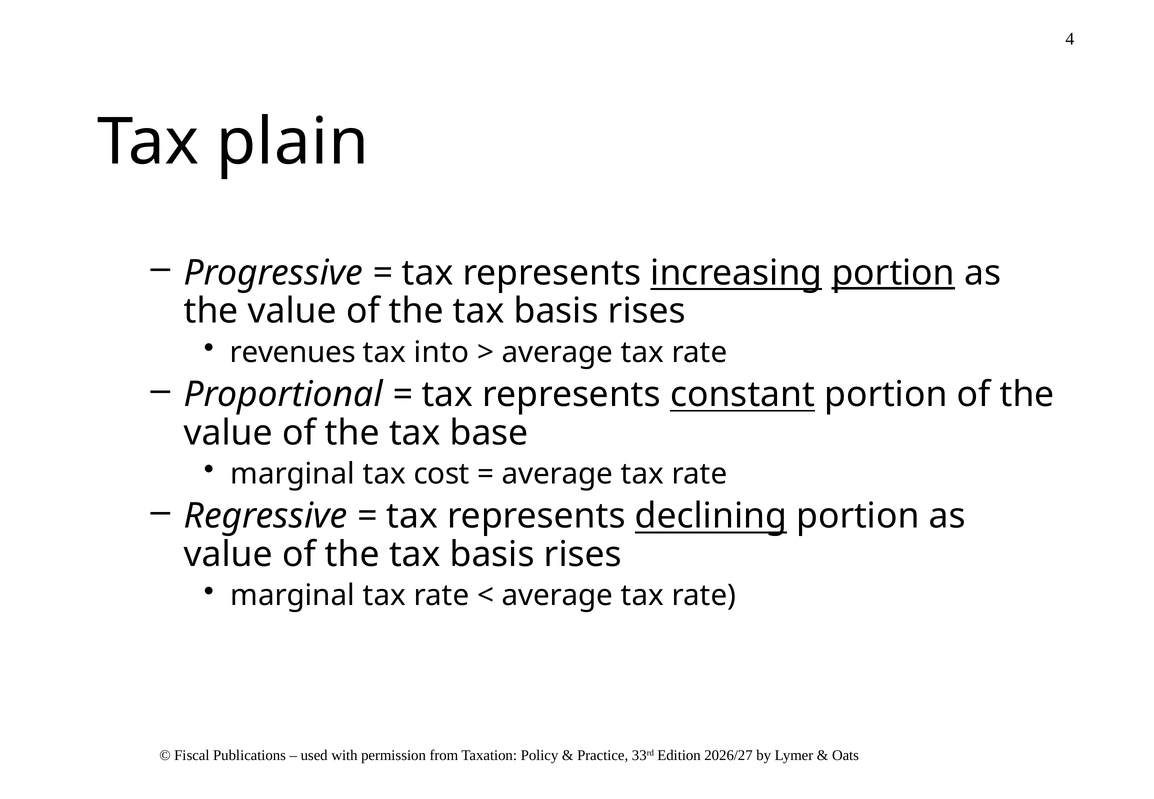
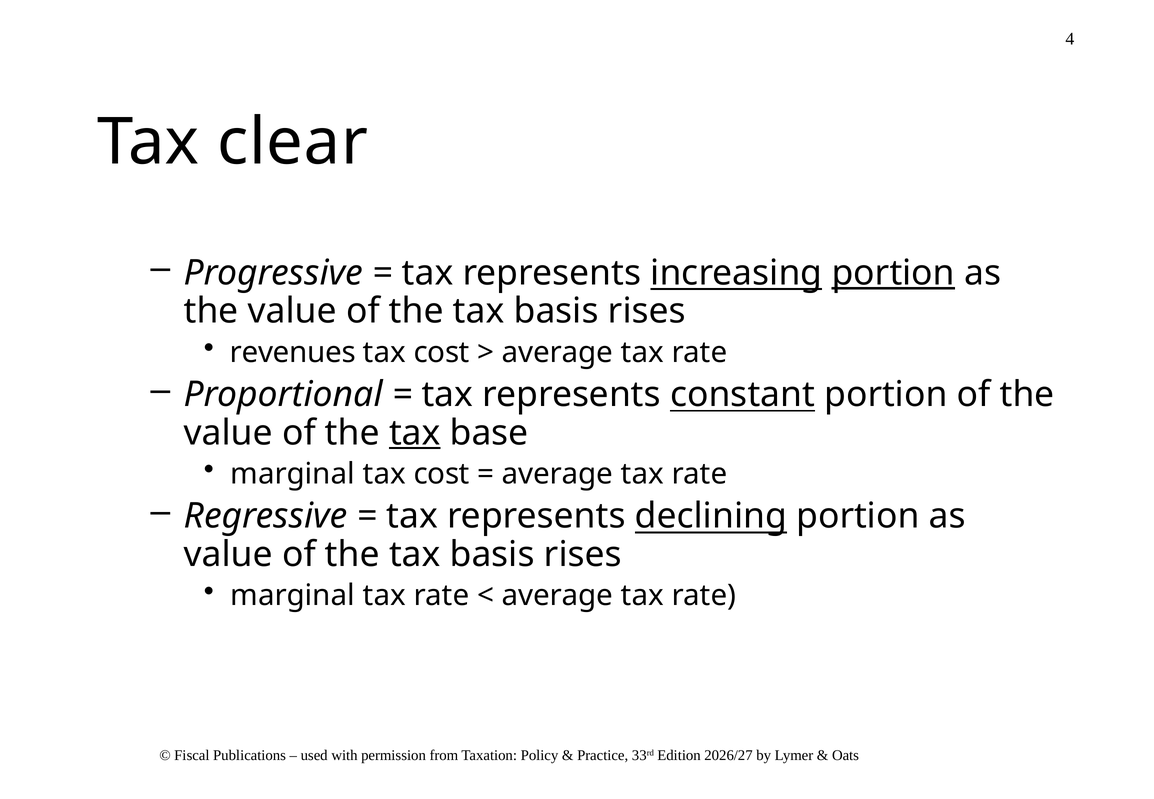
plain: plain -> clear
into at (441, 352): into -> cost
tax at (415, 433) underline: none -> present
